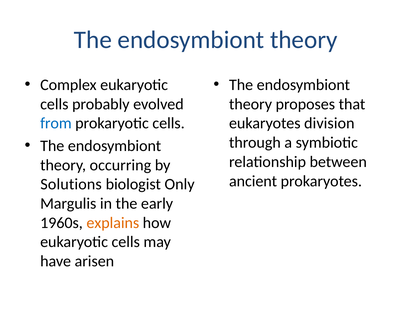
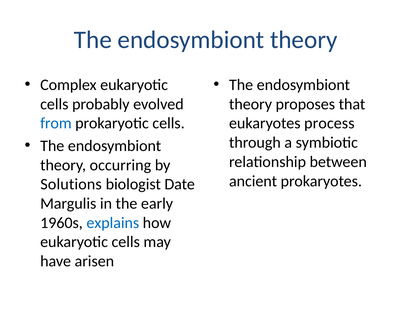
division: division -> process
Only: Only -> Date
explains colour: orange -> blue
